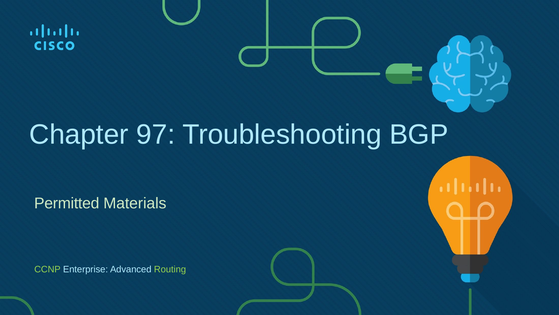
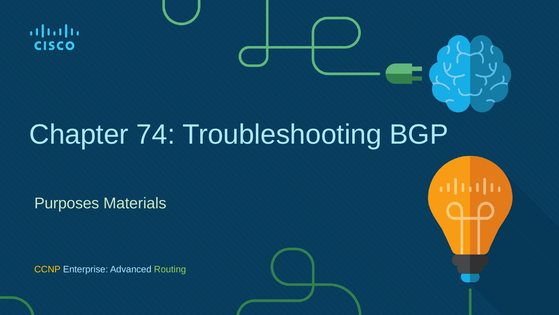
97: 97 -> 74
Permitted: Permitted -> Purposes
CCNP colour: light green -> yellow
